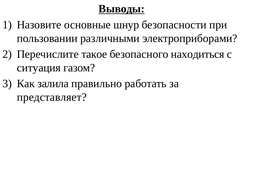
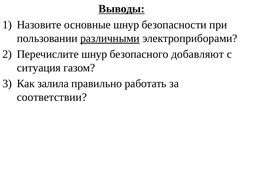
различными underline: none -> present
Перечислите такое: такое -> шнур
находиться: находиться -> добавляют
представляет: представляет -> соответствии
